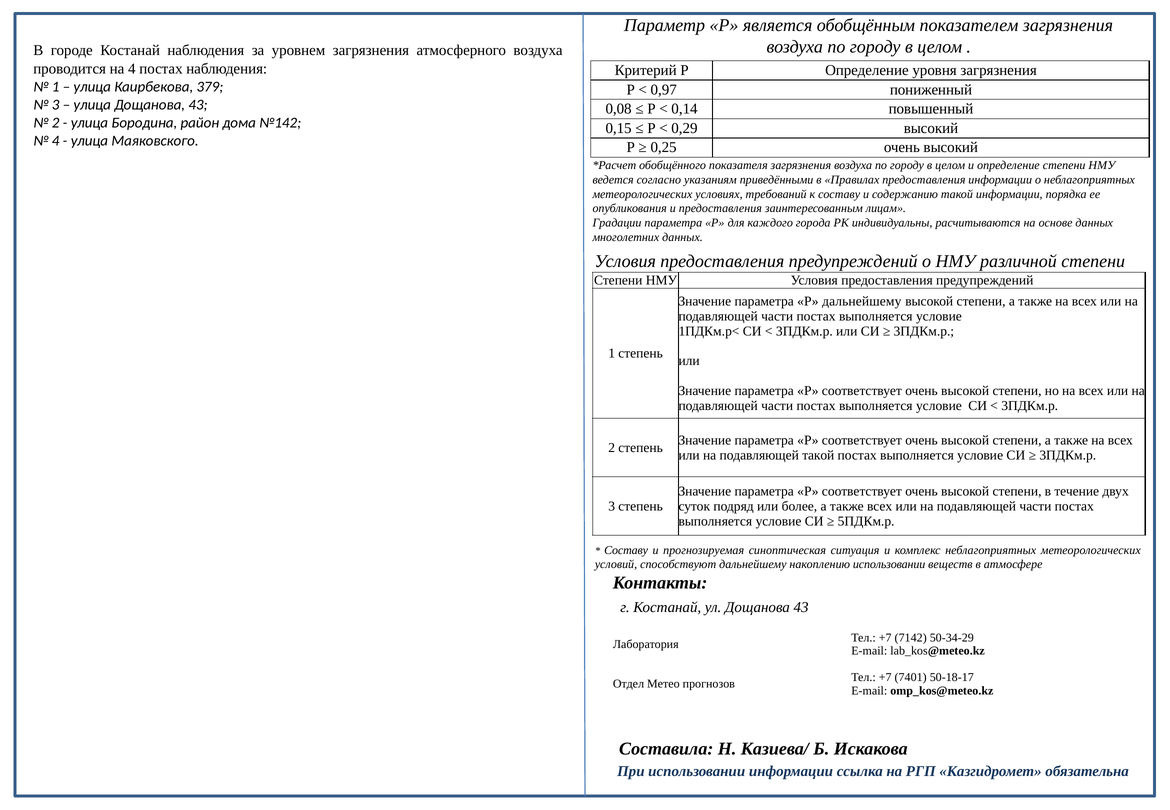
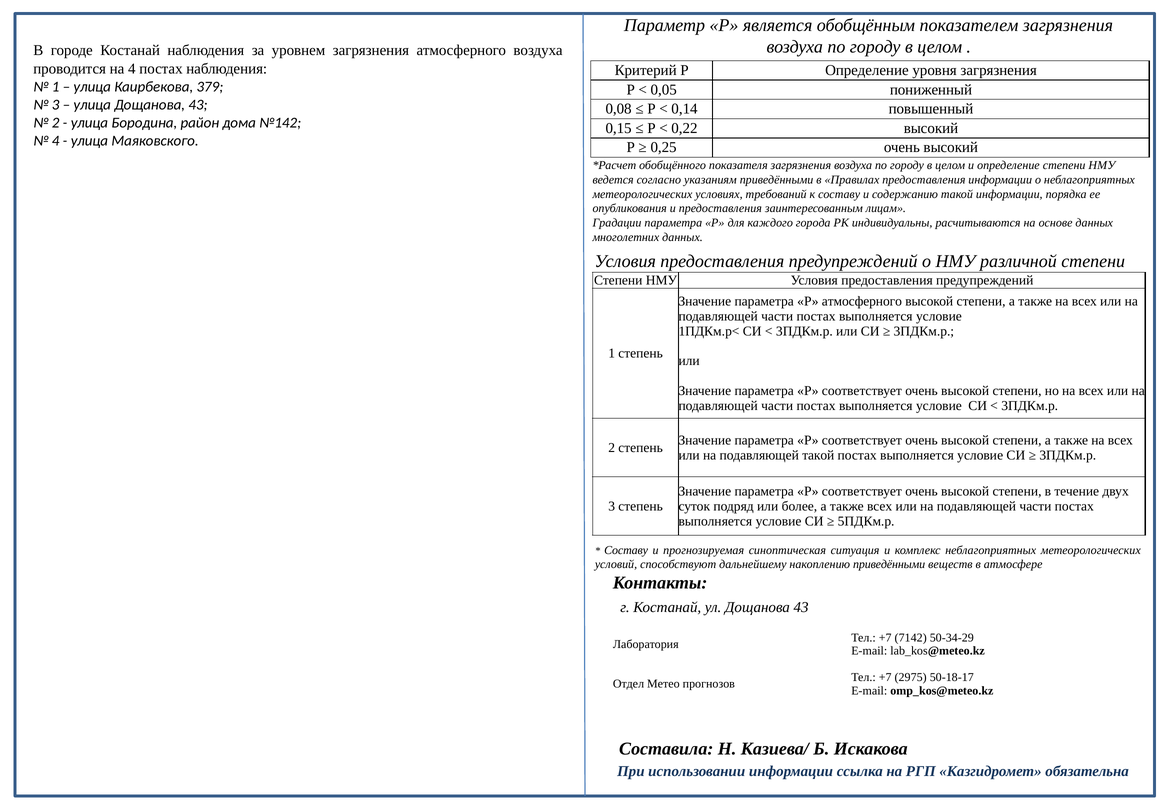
0,97: 0,97 -> 0,05
0,29: 0,29 -> 0,22
Р дальнейшему: дальнейшему -> атмосферного
накоплению использовании: использовании -> приведёнными
7401: 7401 -> 2975
